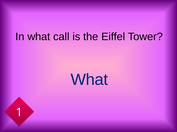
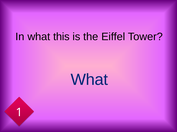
call: call -> this
